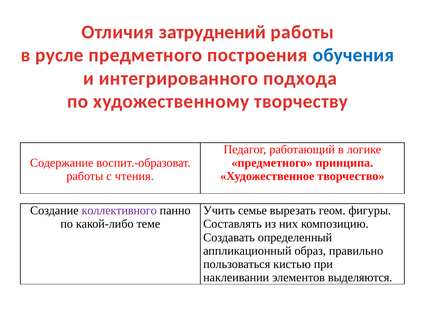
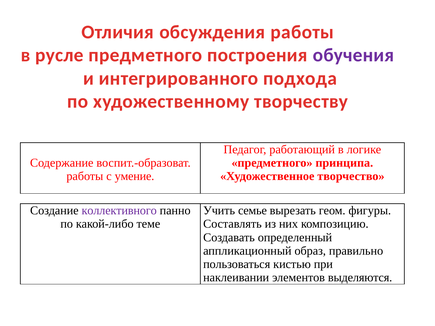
затруднений: затруднений -> обсуждения
обучения colour: blue -> purple
чтения: чтения -> умение
